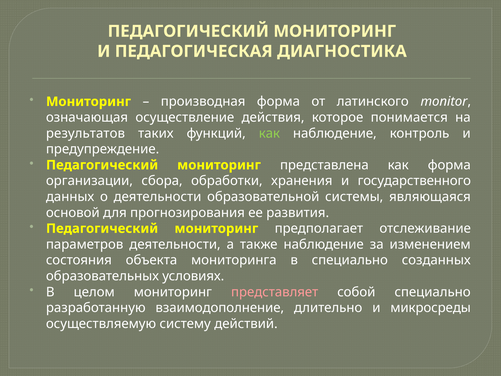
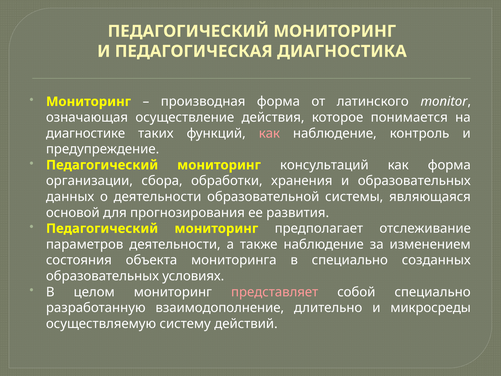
результатов: результатов -> диагностике
как at (269, 133) colour: light green -> pink
представлена: представлена -> консультаций
и государственного: государственного -> образовательных
